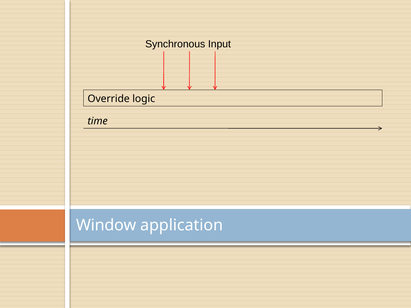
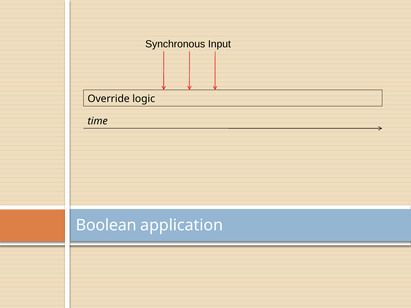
Window: Window -> Boolean
